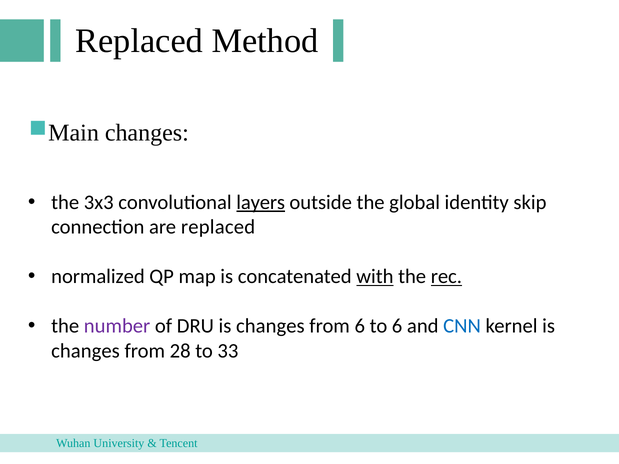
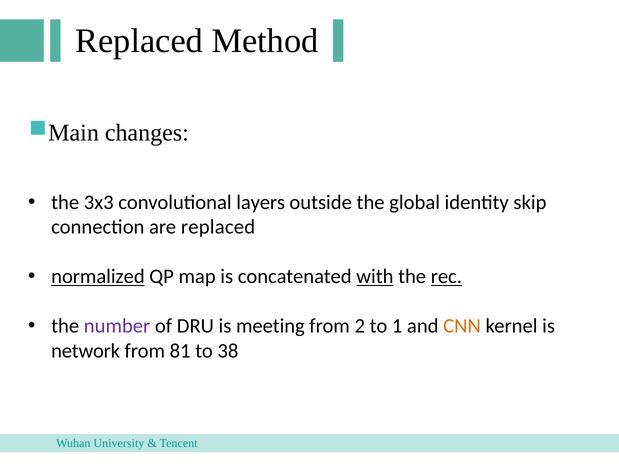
layers underline: present -> none
normalized underline: none -> present
DRU is changes: changes -> meeting
from 6: 6 -> 2
to 6: 6 -> 1
CNN colour: blue -> orange
changes at (86, 351): changes -> network
28: 28 -> 81
33: 33 -> 38
